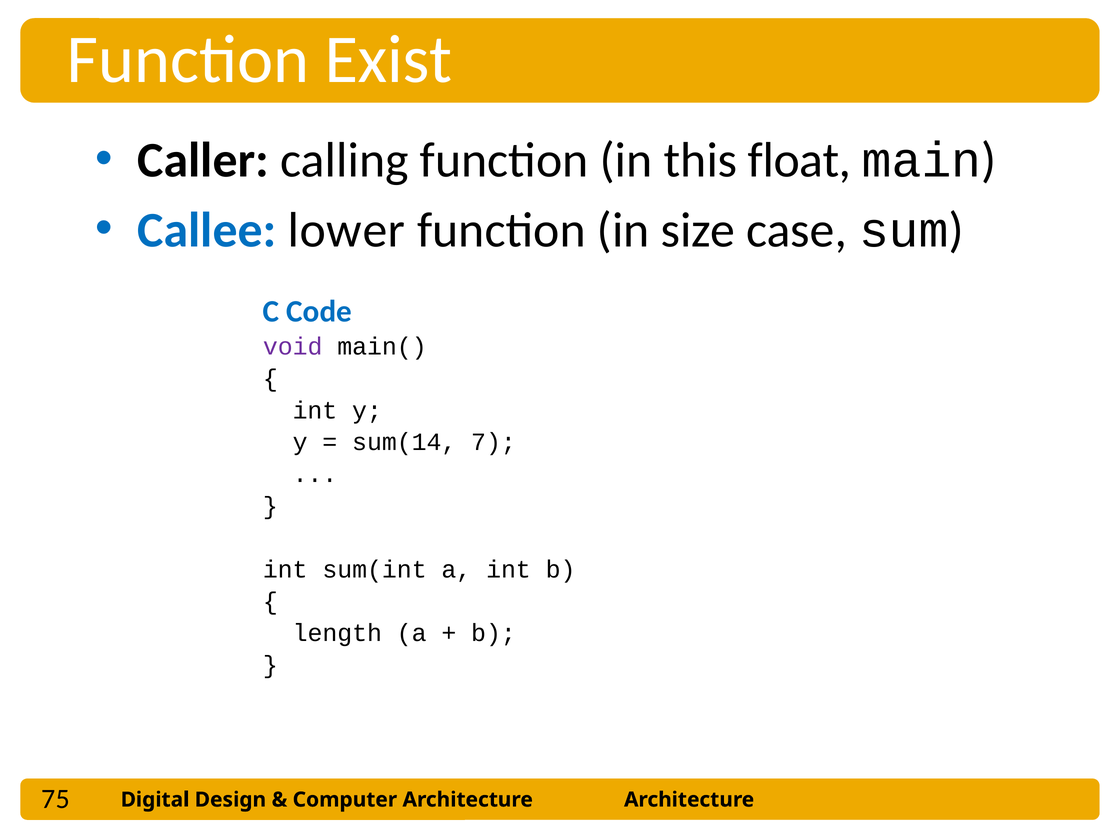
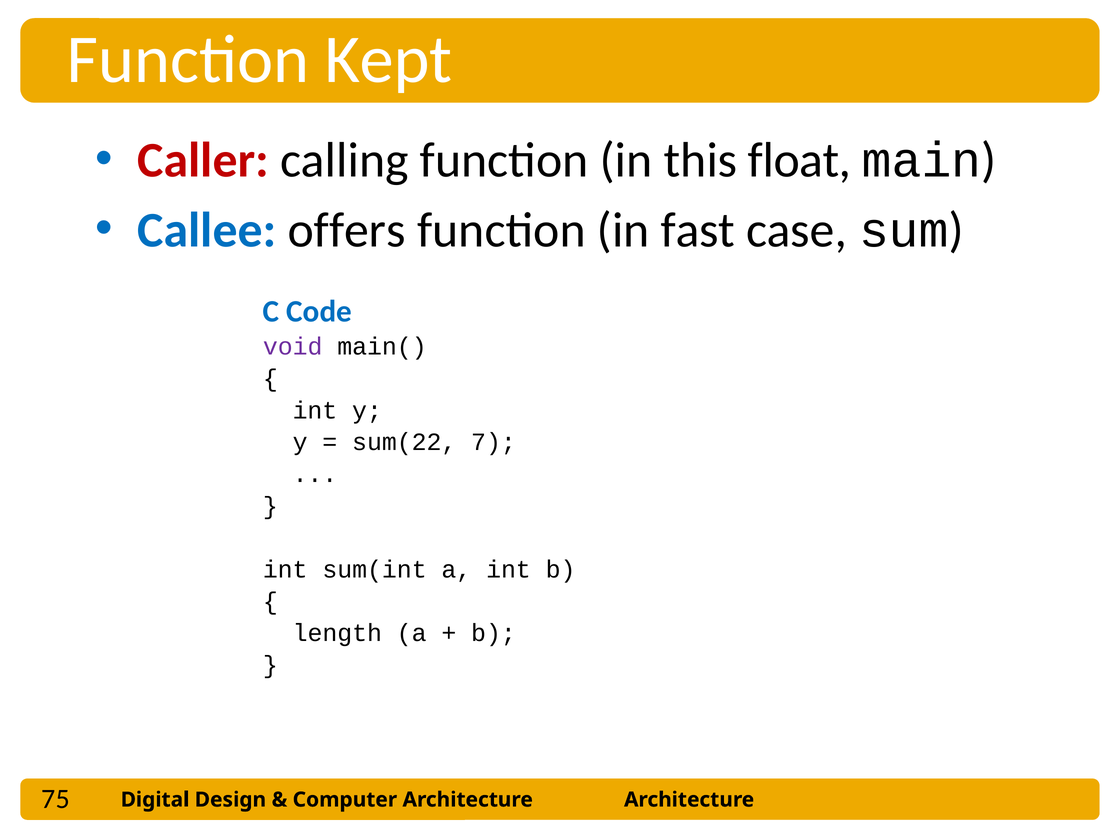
Exist: Exist -> Kept
Caller colour: black -> red
lower: lower -> offers
size: size -> fast
sum(14: sum(14 -> sum(22
